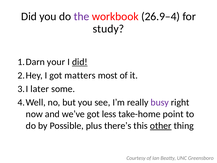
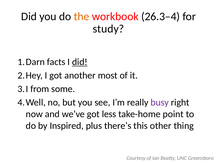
the colour: purple -> orange
26.9–4: 26.9–4 -> 26.3–4
your: your -> facts
matters: matters -> another
later: later -> from
Possible: Possible -> Inspired
other underline: present -> none
